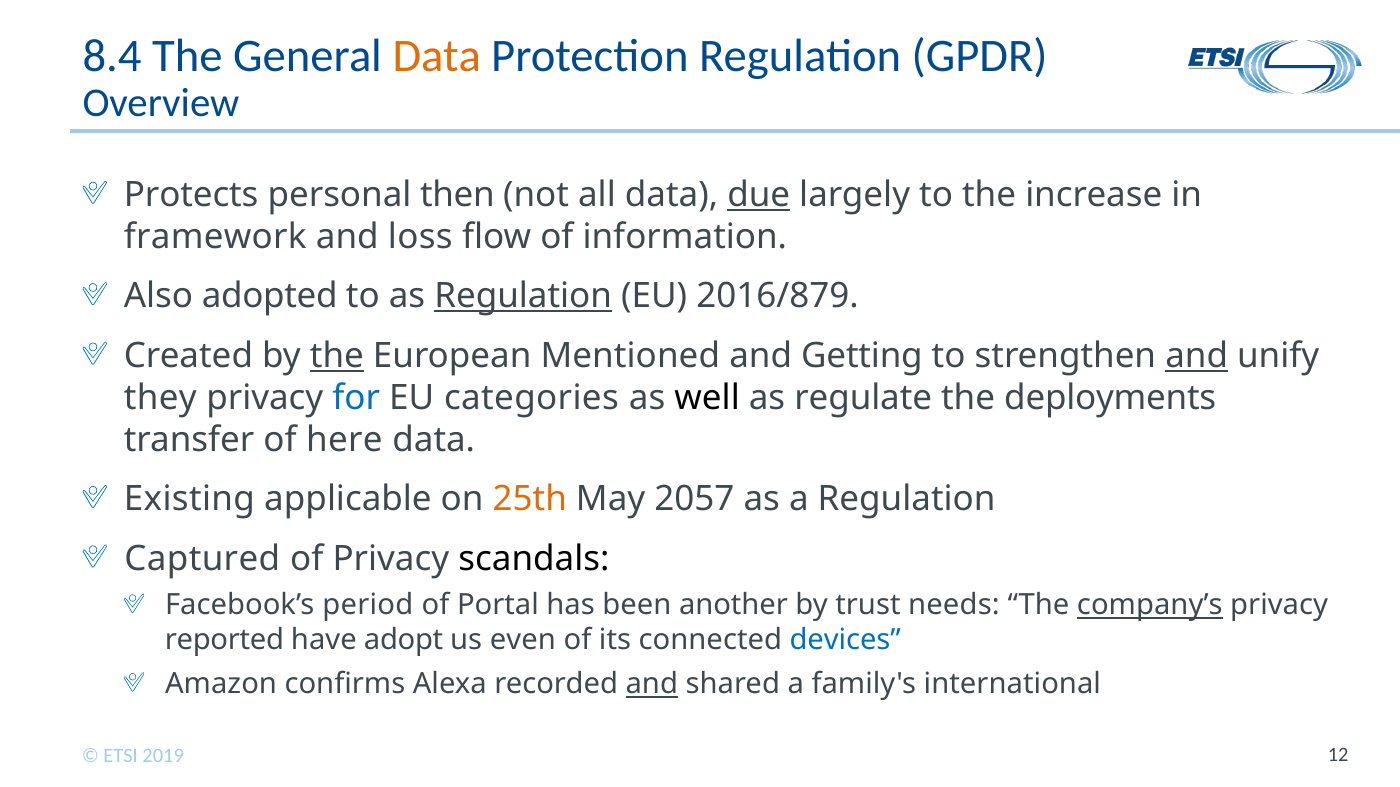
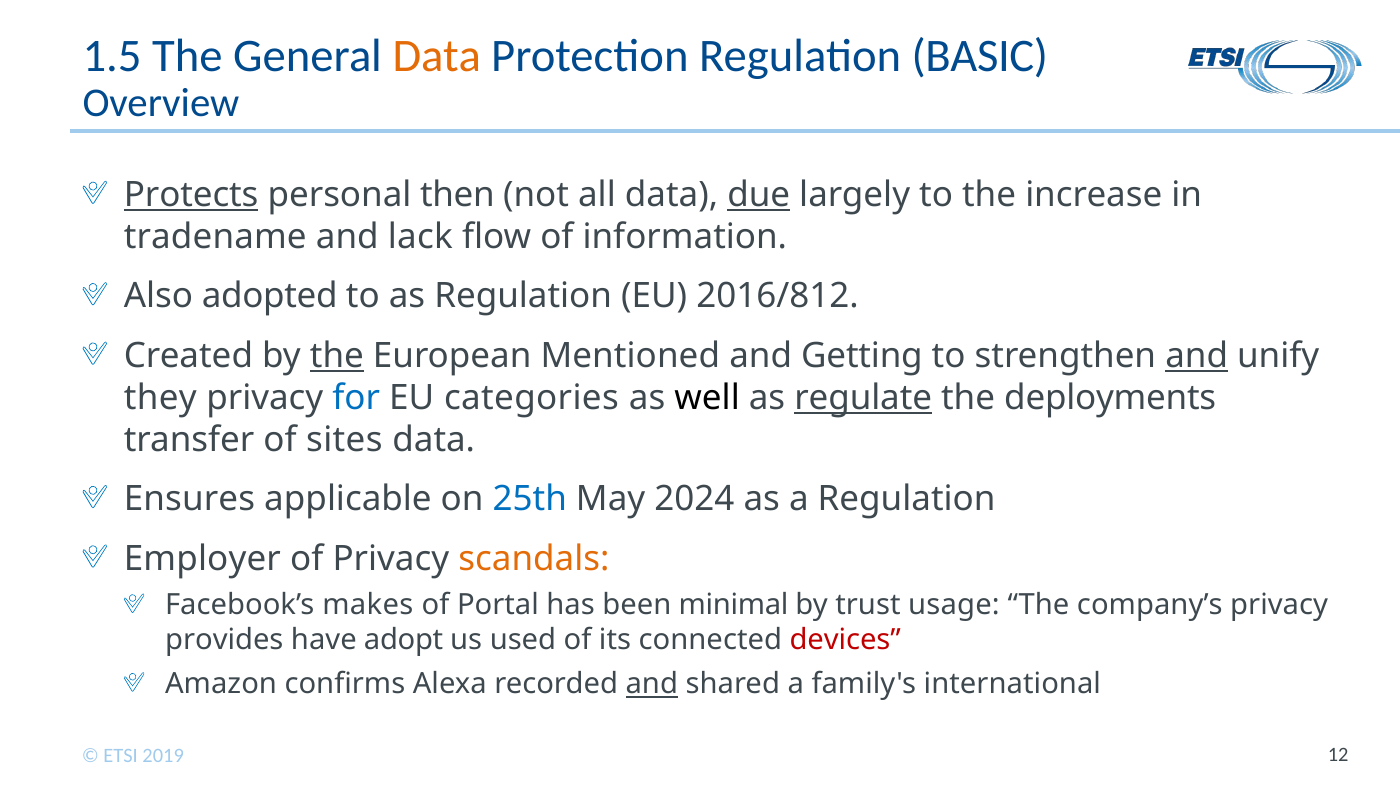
8.4: 8.4 -> 1.5
GPDR: GPDR -> BASIC
Protects underline: none -> present
framework: framework -> tradename
loss: loss -> lack
Regulation at (523, 296) underline: present -> none
2016/879: 2016/879 -> 2016/812
regulate underline: none -> present
here: here -> sites
Existing: Existing -> Ensures
25th colour: orange -> blue
2057: 2057 -> 2024
Captured: Captured -> Employer
scandals colour: black -> orange
period: period -> makes
another: another -> minimal
needs: needs -> usage
company’s underline: present -> none
reported: reported -> provides
even: even -> used
devices colour: blue -> red
